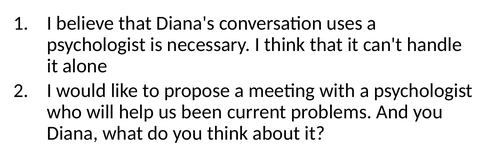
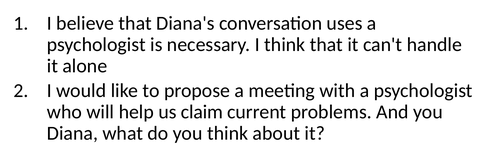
been: been -> claim
